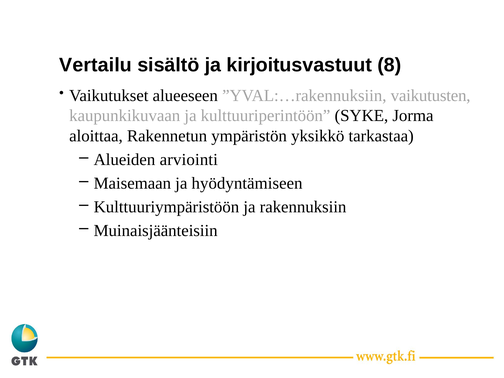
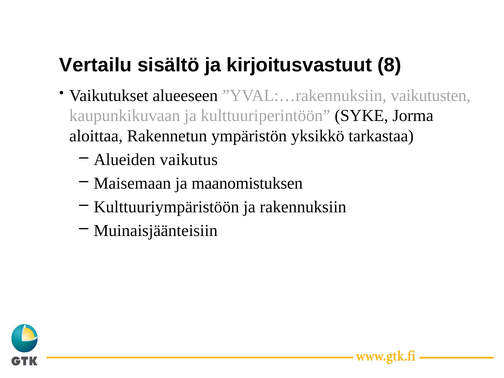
arviointi: arviointi -> vaikutus
hyödyntämiseen: hyödyntämiseen -> maanomistuksen
